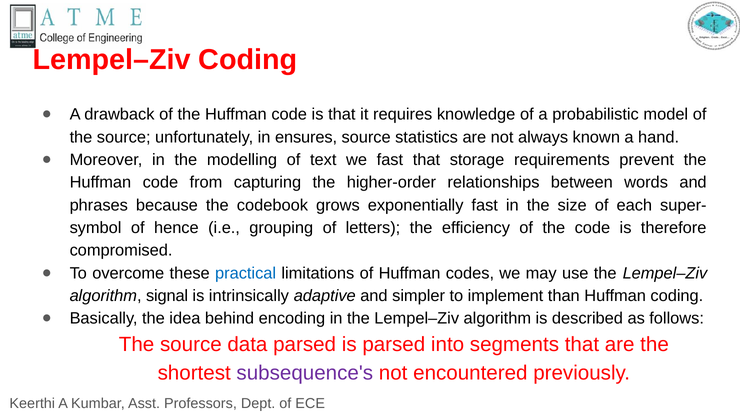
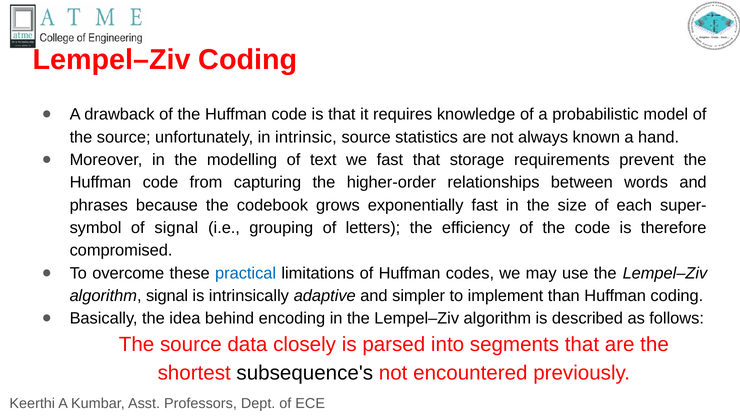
ensures: ensures -> intrinsic
of hence: hence -> signal
data parsed: parsed -> closely
subsequence's colour: purple -> black
